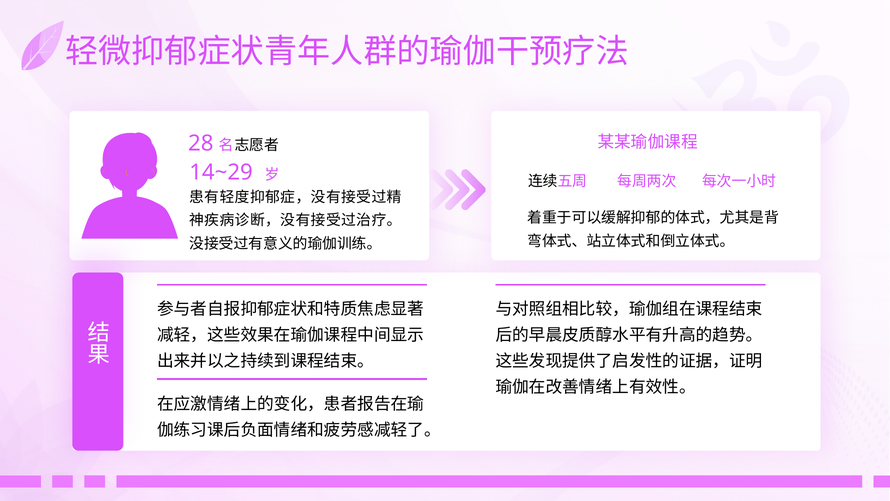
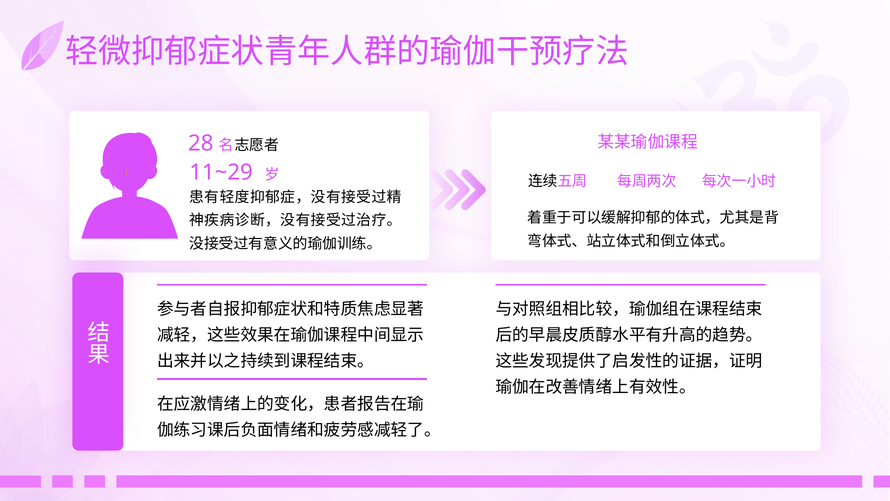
14~29: 14~29 -> 11~29
